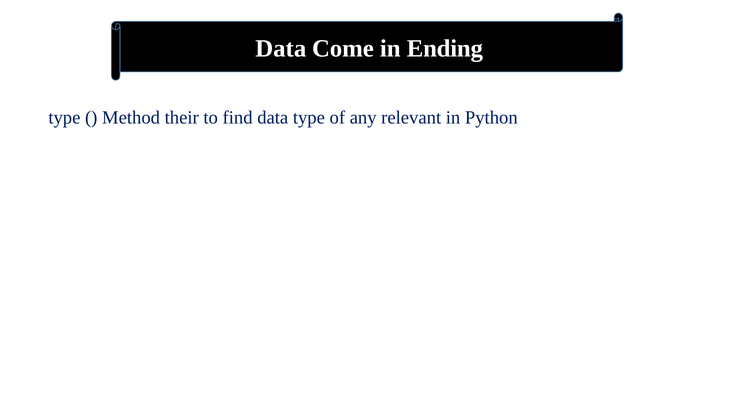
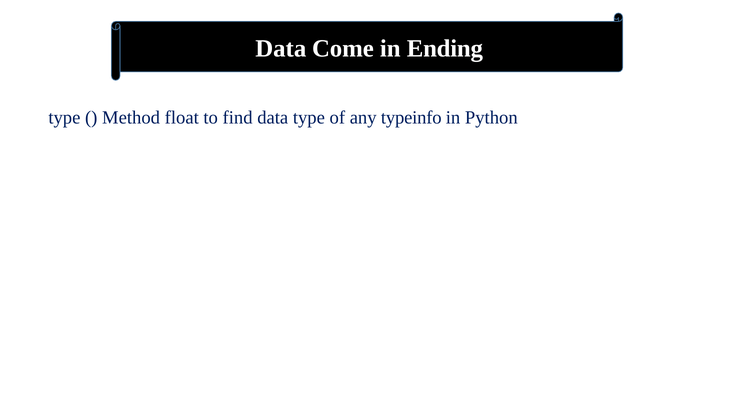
their: their -> float
relevant: relevant -> typeinfo
